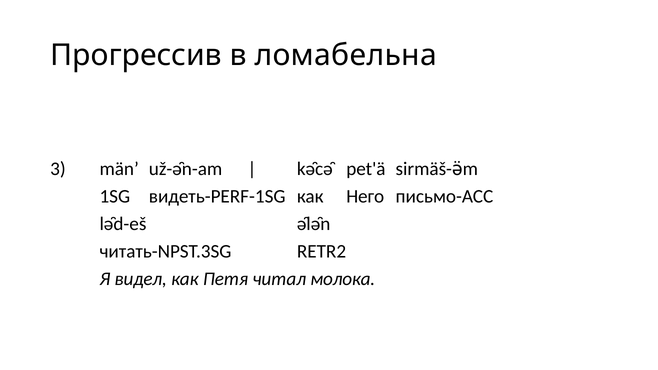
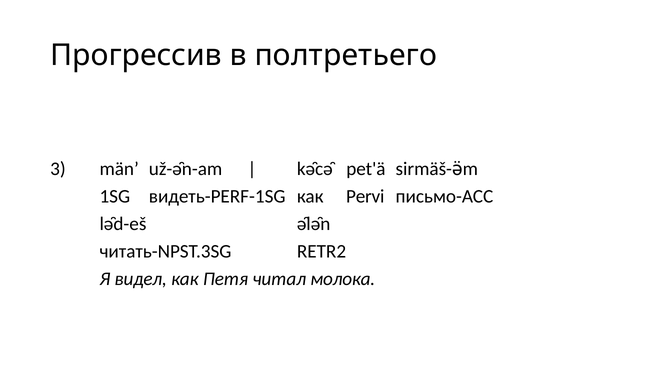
ломабельна: ломабельна -> полтретьего
Него: Него -> Pervi
